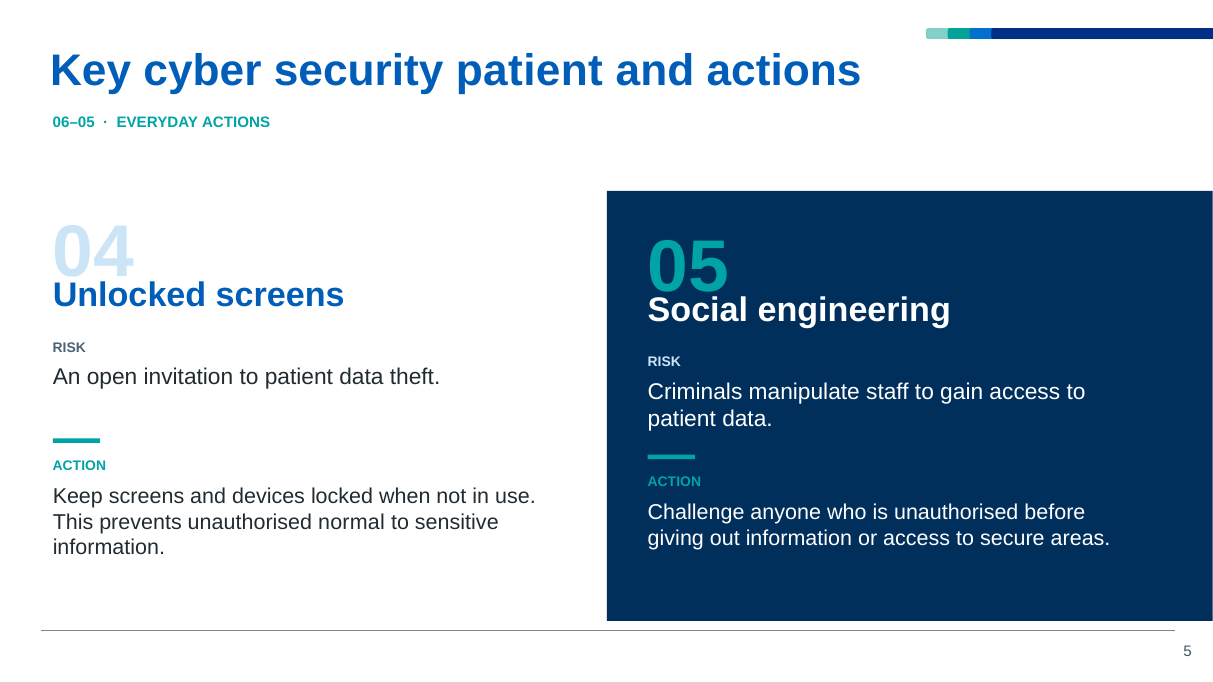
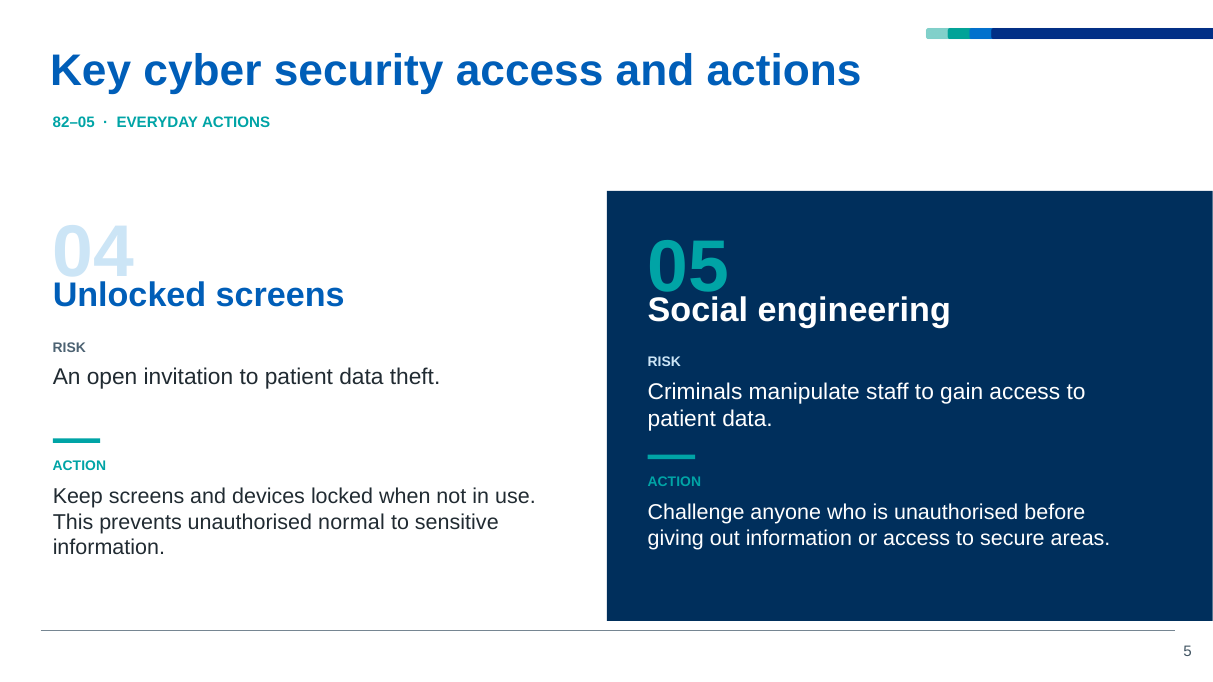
security patient: patient -> access
06–05: 06–05 -> 82–05
